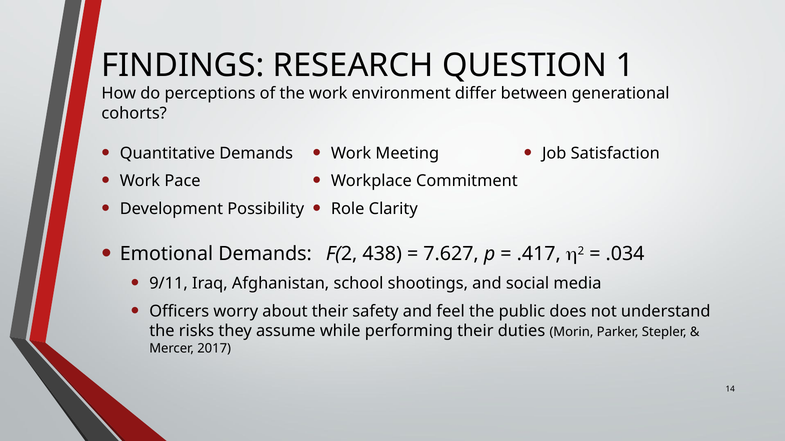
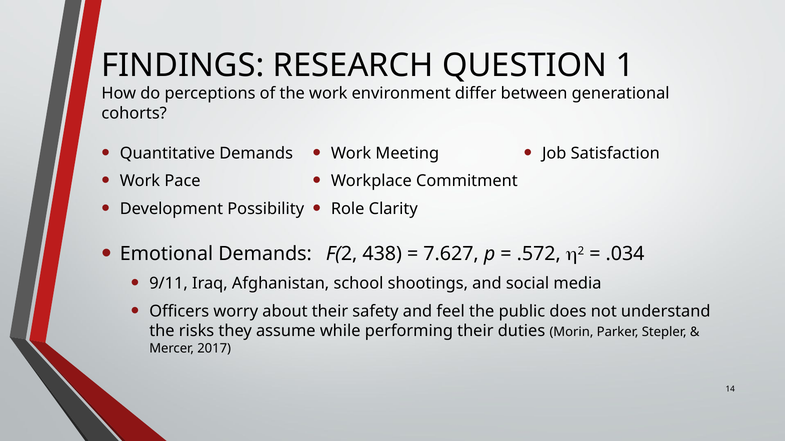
.417: .417 -> .572
